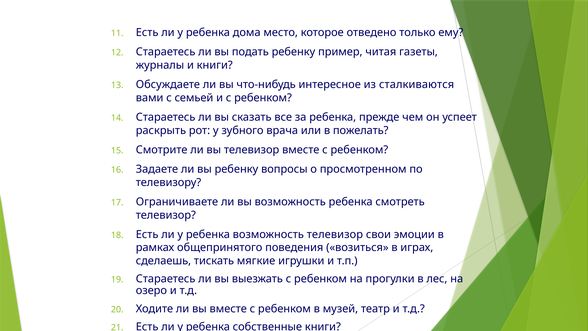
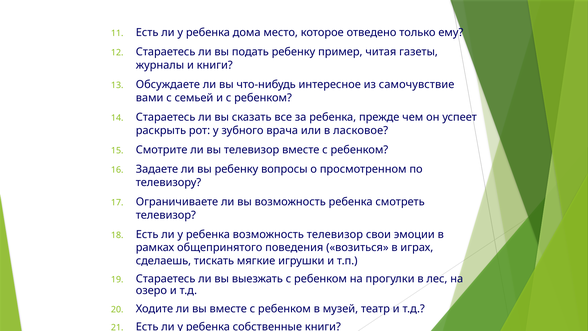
сталкиваются: сталкиваются -> самочувствие
пожелать: пожелать -> ласковое
